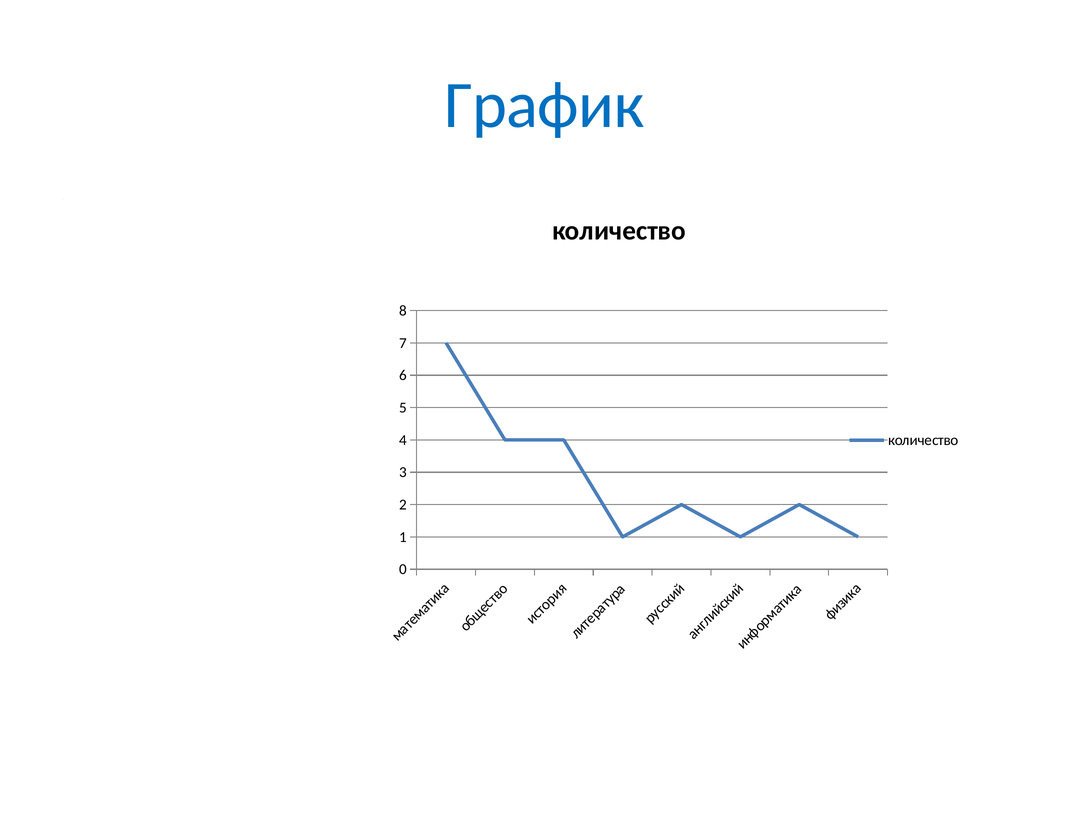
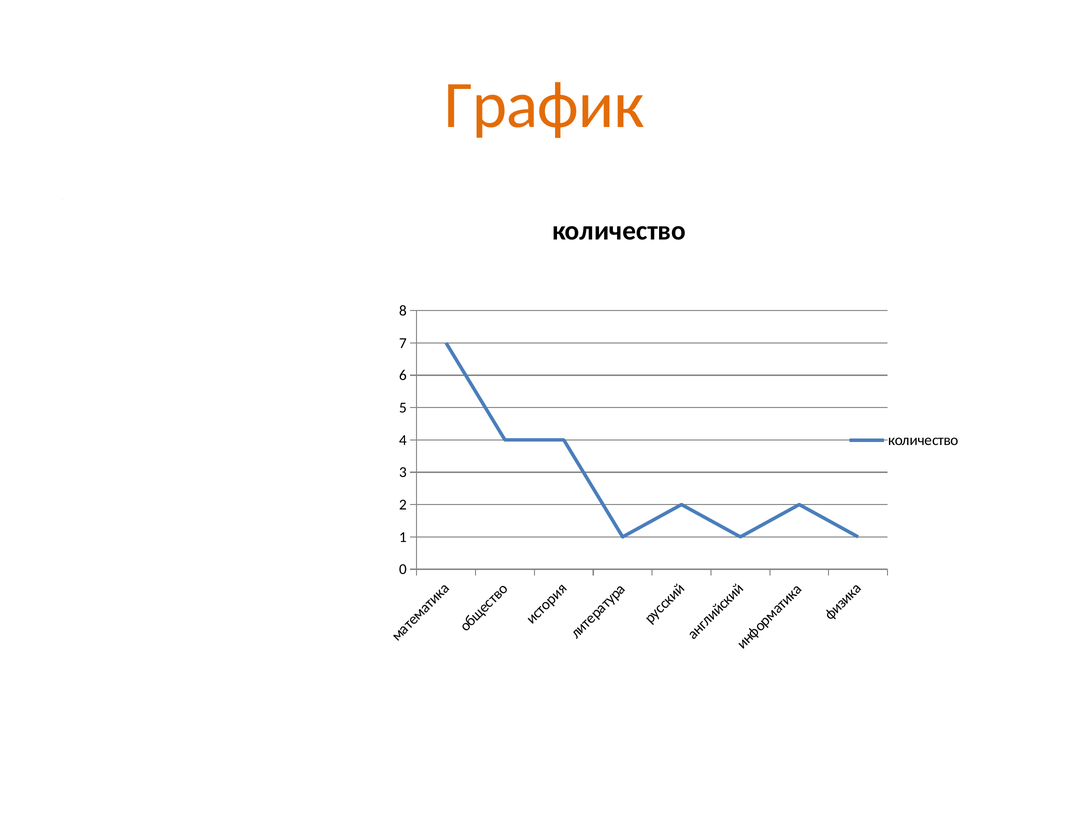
График colour: blue -> orange
